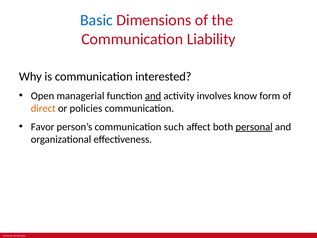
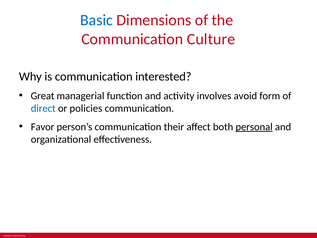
Liability: Liability -> Culture
Open: Open -> Great
and at (153, 96) underline: present -> none
know: know -> avoid
direct colour: orange -> blue
such: such -> their
